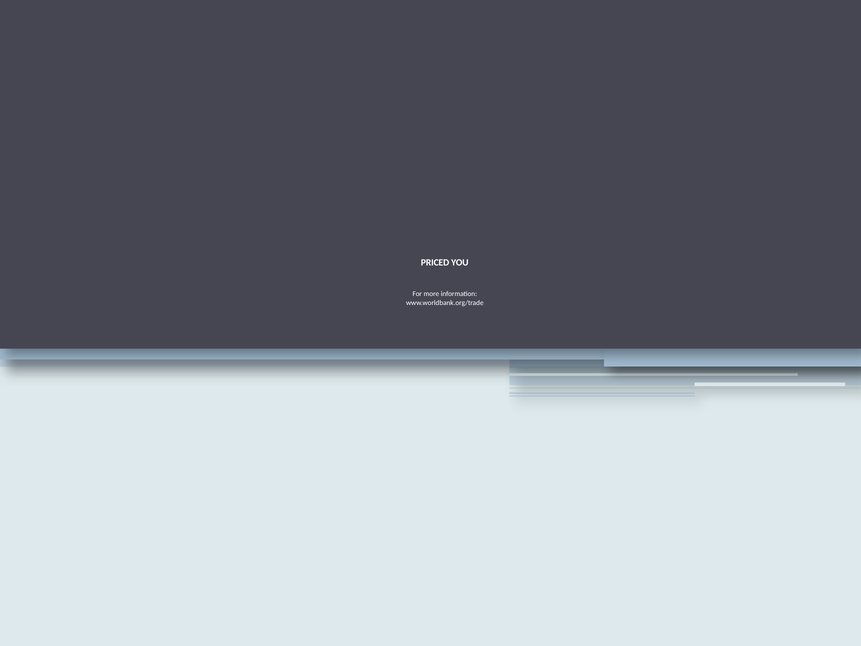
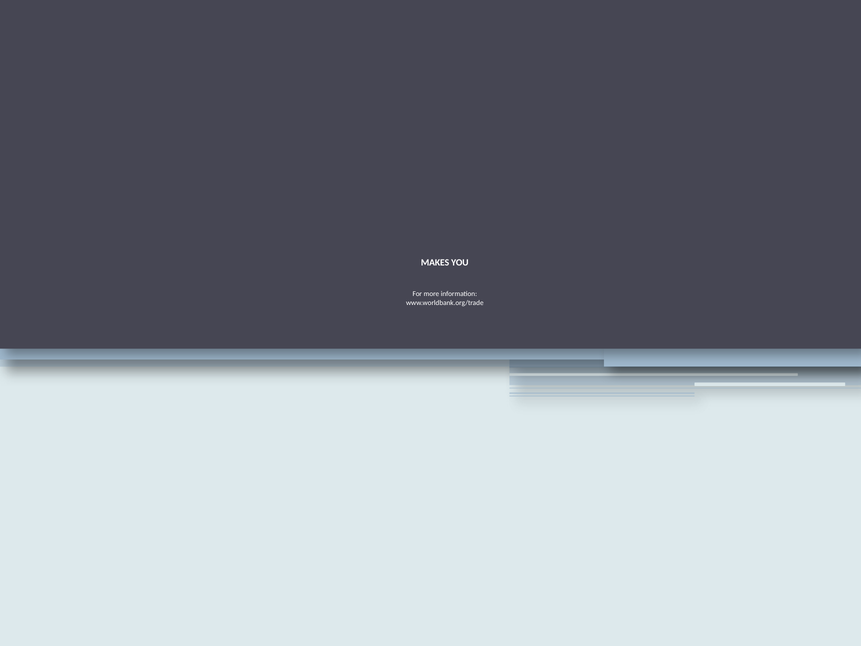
PRICED: PRICED -> MAKES
